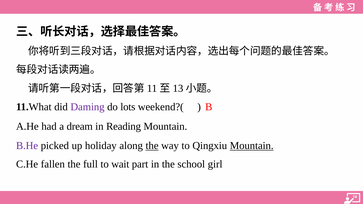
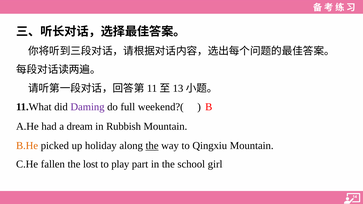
lots: lots -> full
Reading: Reading -> Rubbish
B.He colour: purple -> orange
Mountain at (252, 146) underline: present -> none
full: full -> lost
wait: wait -> play
